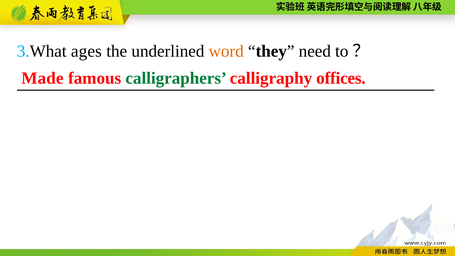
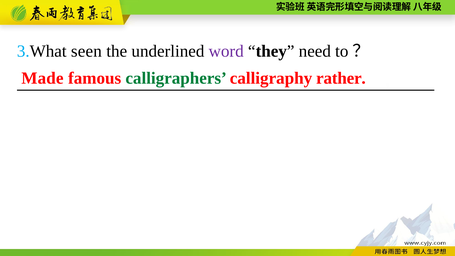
ages: ages -> seen
word colour: orange -> purple
offices: offices -> rather
